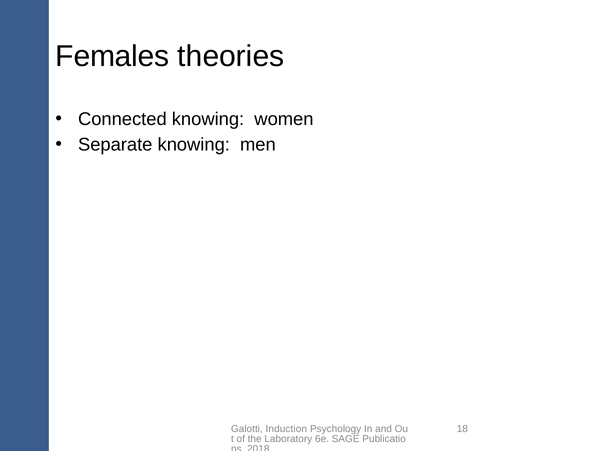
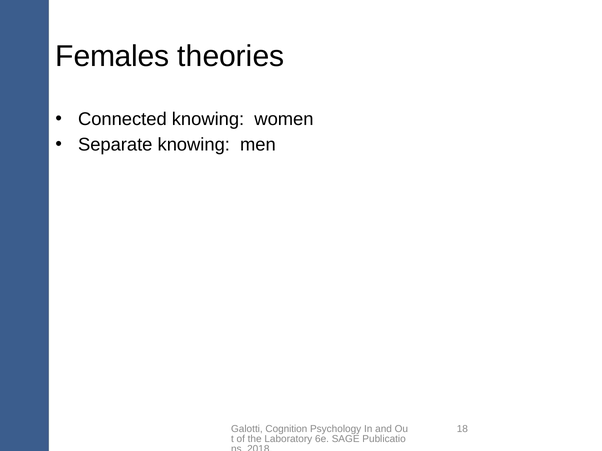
Induction: Induction -> Cognition
